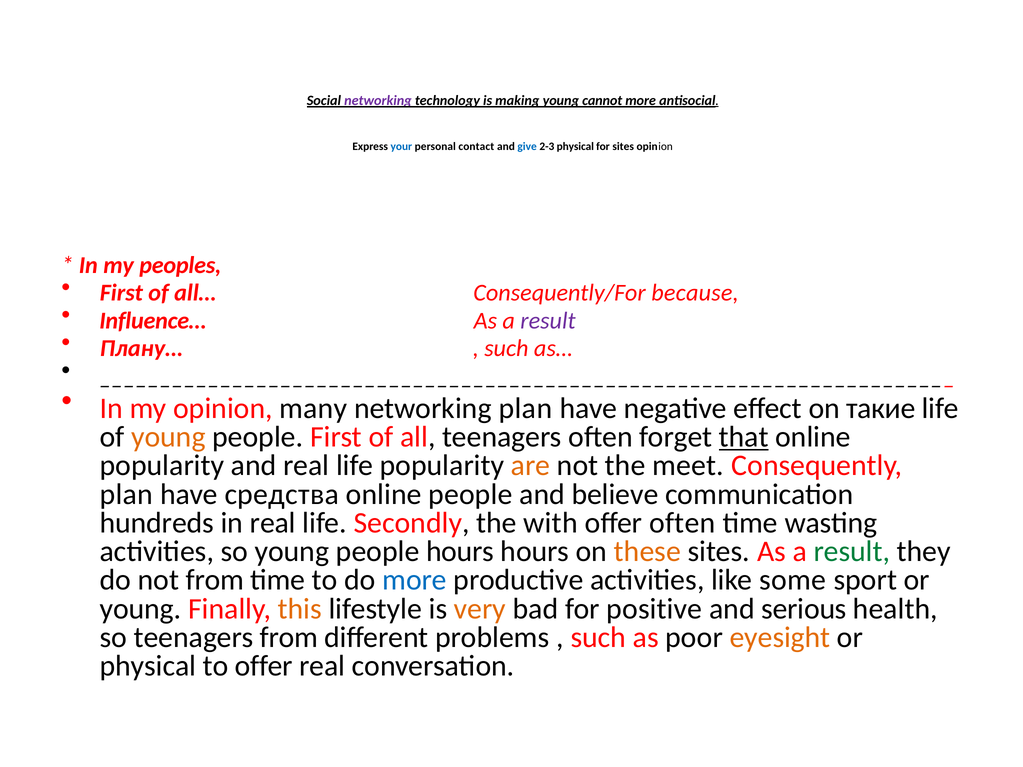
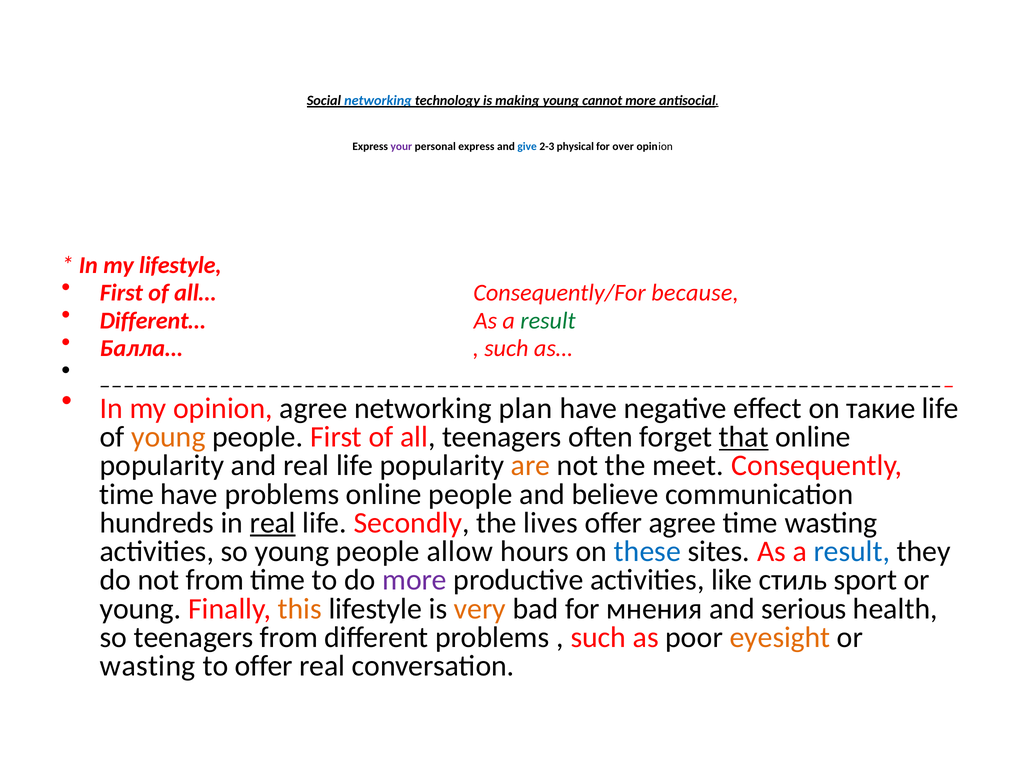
networking at (378, 101) colour: purple -> blue
your colour: blue -> purple
personal contact: contact -> express
for sites: sites -> over
my peoples: peoples -> lifestyle
Influence…: Influence… -> Different…
result at (548, 321) colour: purple -> green
Плану…: Плану… -> Балла…
opinion many: many -> agree
plan at (126, 494): plan -> time
have средства: средства -> problems
real at (273, 523) underline: none -> present
with: with -> lives
offer often: often -> agree
people hours: hours -> allow
these colour: orange -> blue
result at (852, 552) colour: green -> blue
more at (415, 580) colour: blue -> purple
some: some -> стиль
positive: positive -> мнения
physical at (148, 666): physical -> wasting
